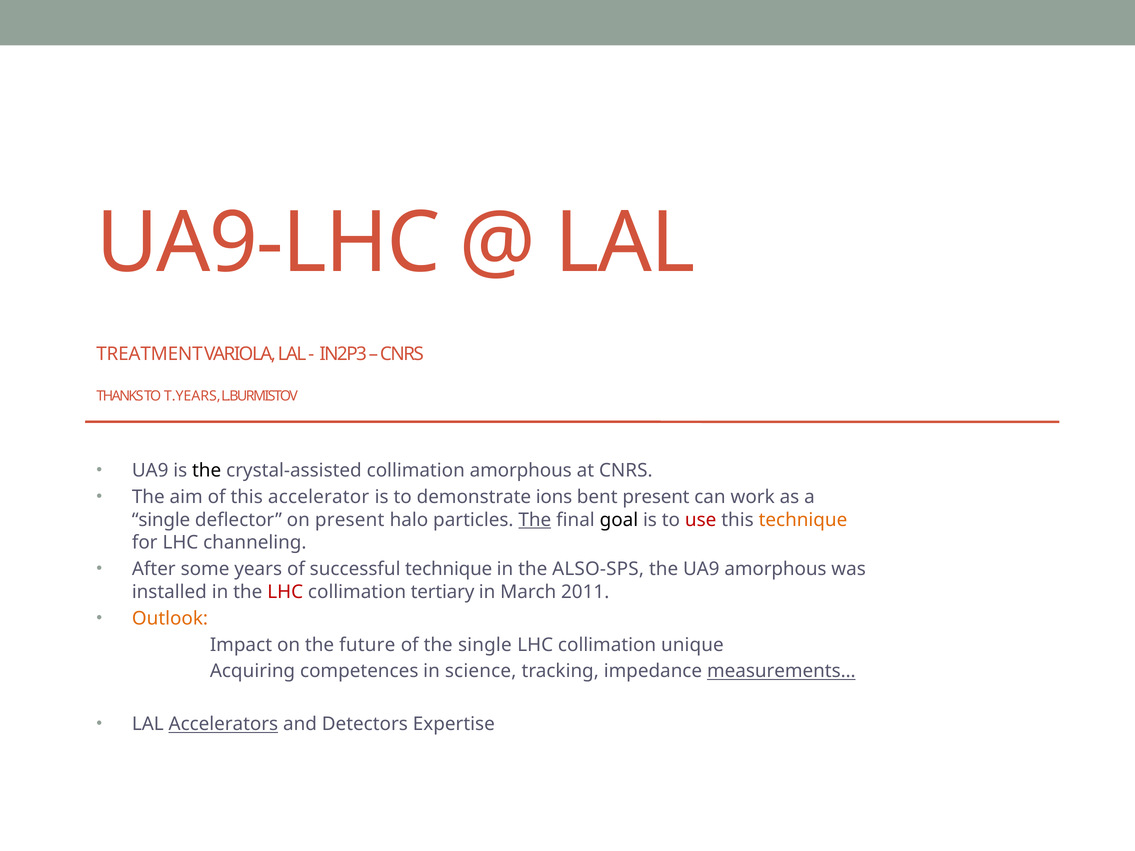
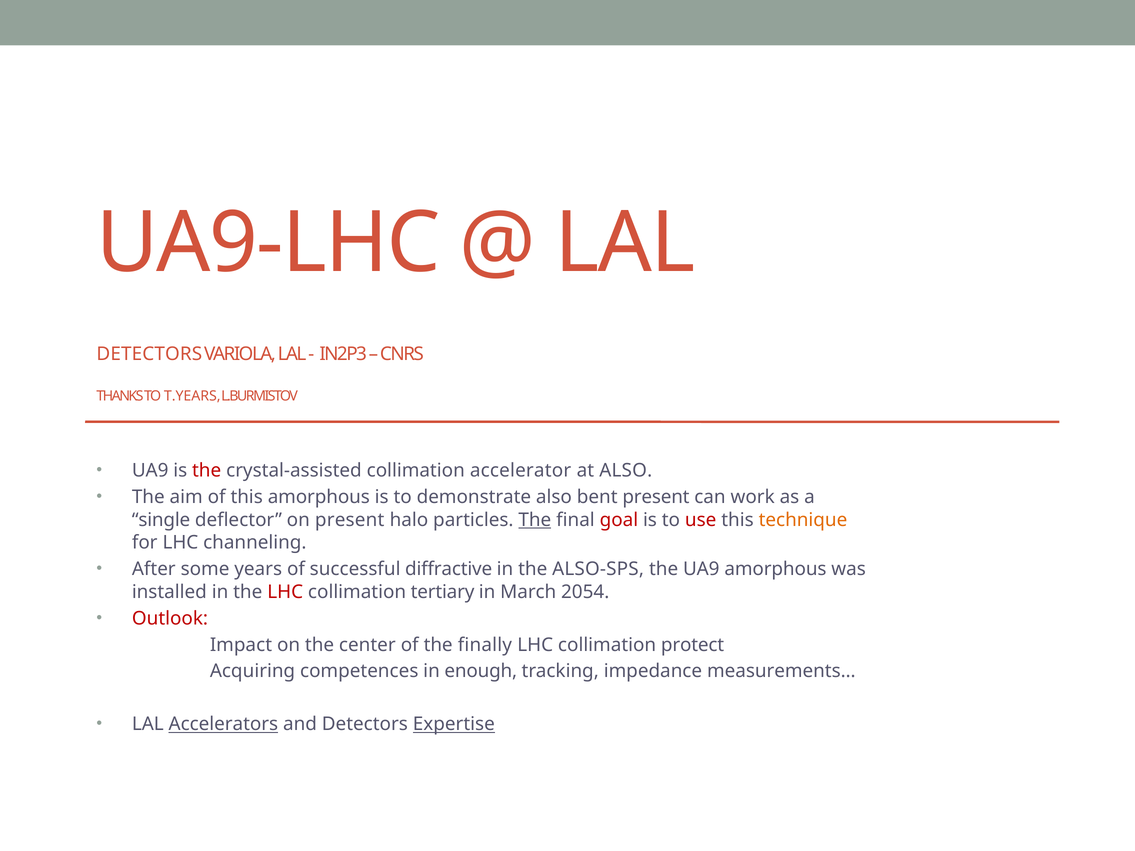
TREATMENT at (149, 354): TREATMENT -> DETECTORS
the at (207, 471) colour: black -> red
collimation amorphous: amorphous -> accelerator
at CNRS: CNRS -> ALSO
this accelerator: accelerator -> amorphous
demonstrate ions: ions -> also
goal colour: black -> red
successful technique: technique -> diffractive
2011: 2011 -> 2054
Outlook colour: orange -> red
future: future -> center
the single: single -> finally
unique: unique -> protect
science: science -> enough
measurements… underline: present -> none
Expertise underline: none -> present
